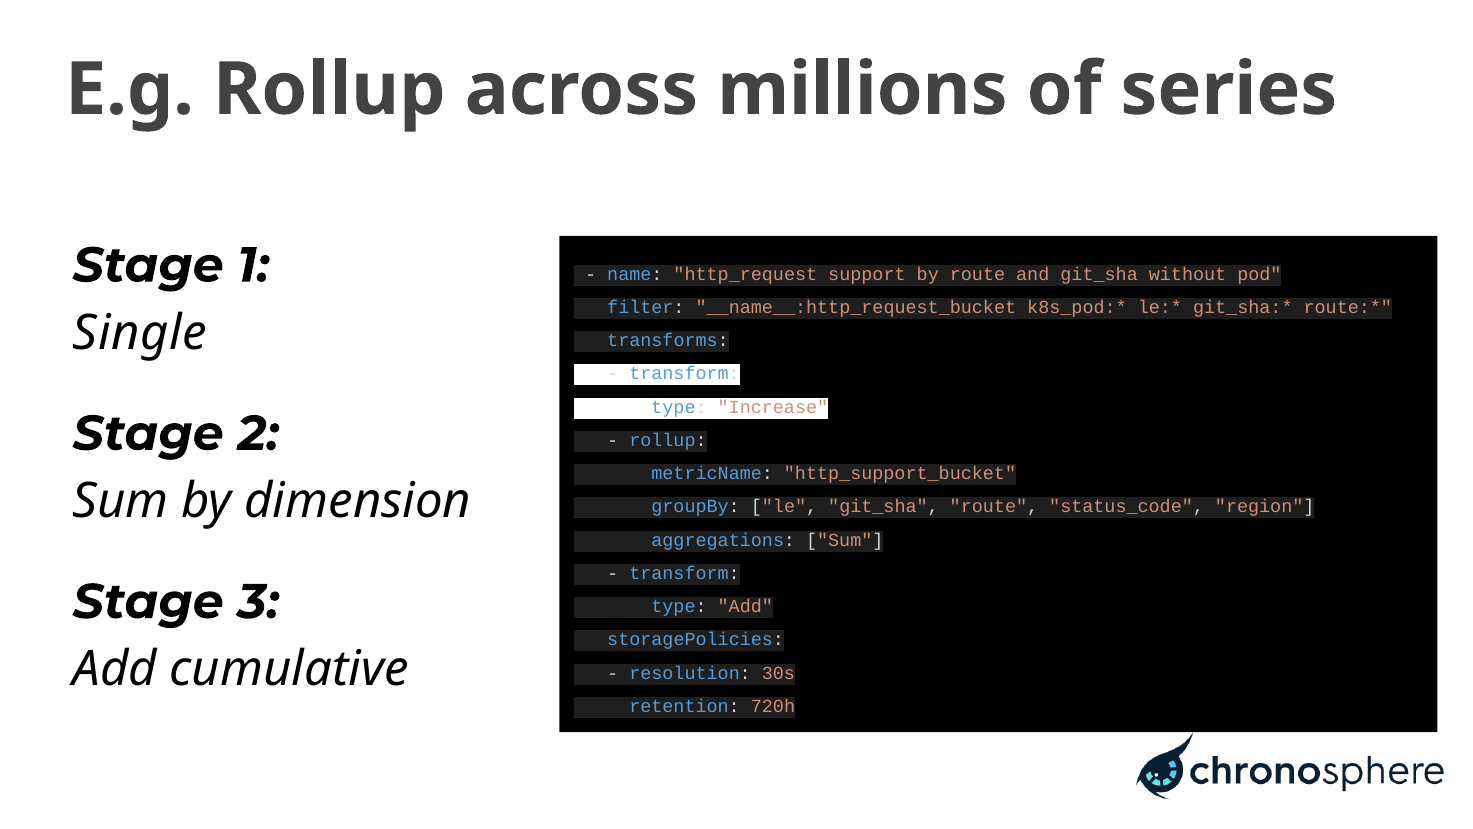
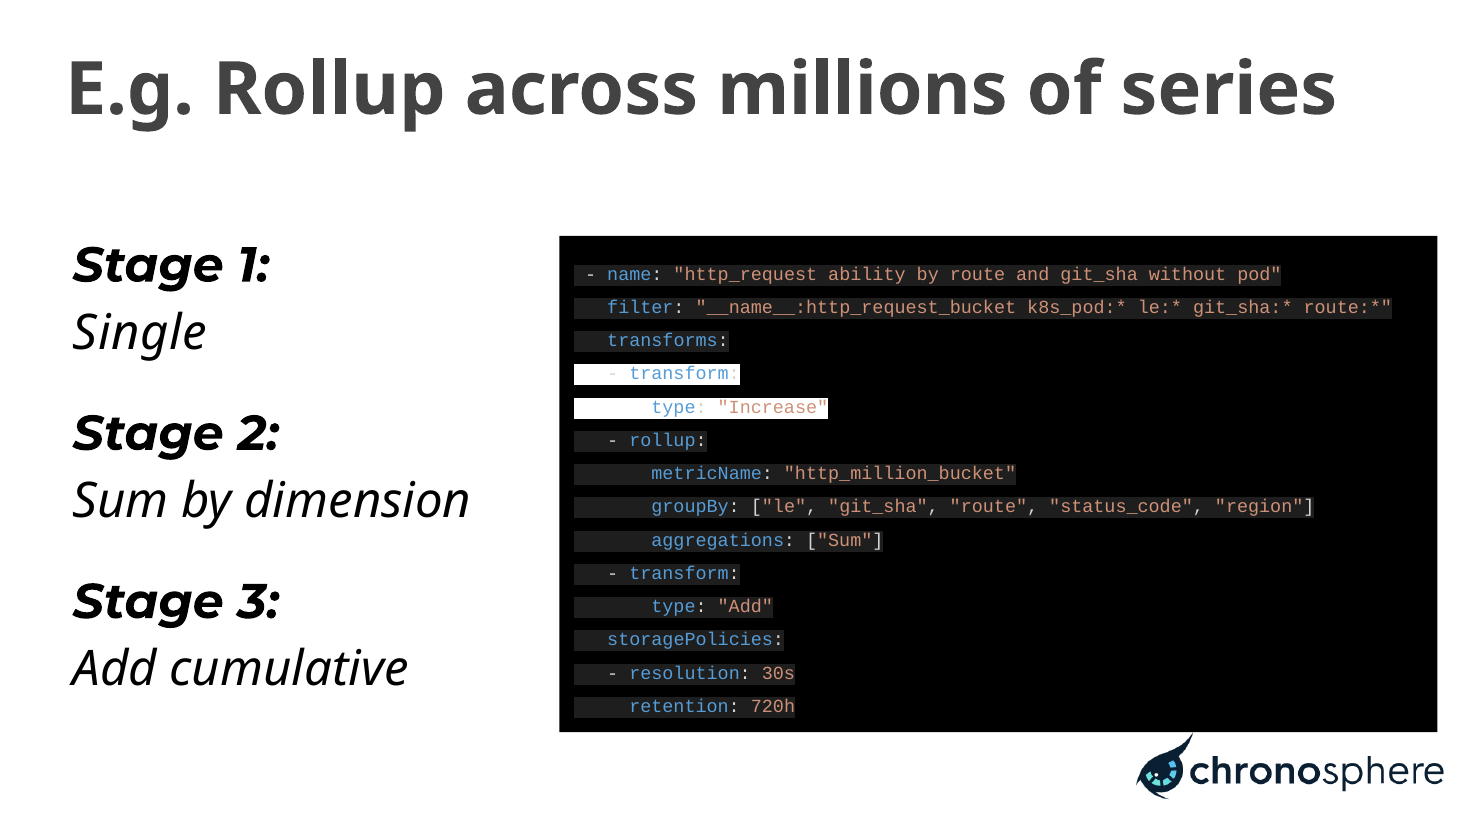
support: support -> ability
http_support_bucket: http_support_bucket -> http_million_bucket
